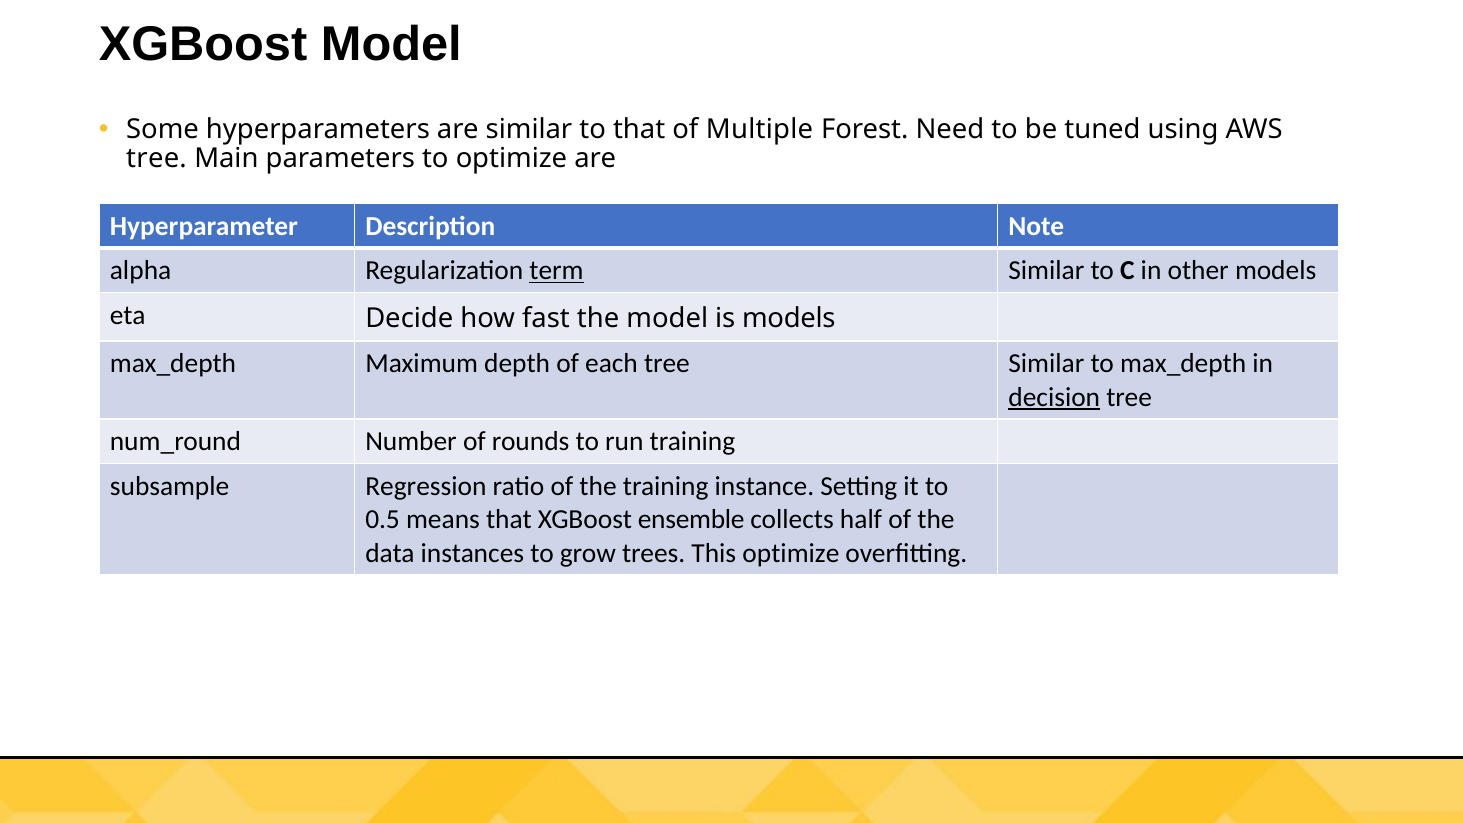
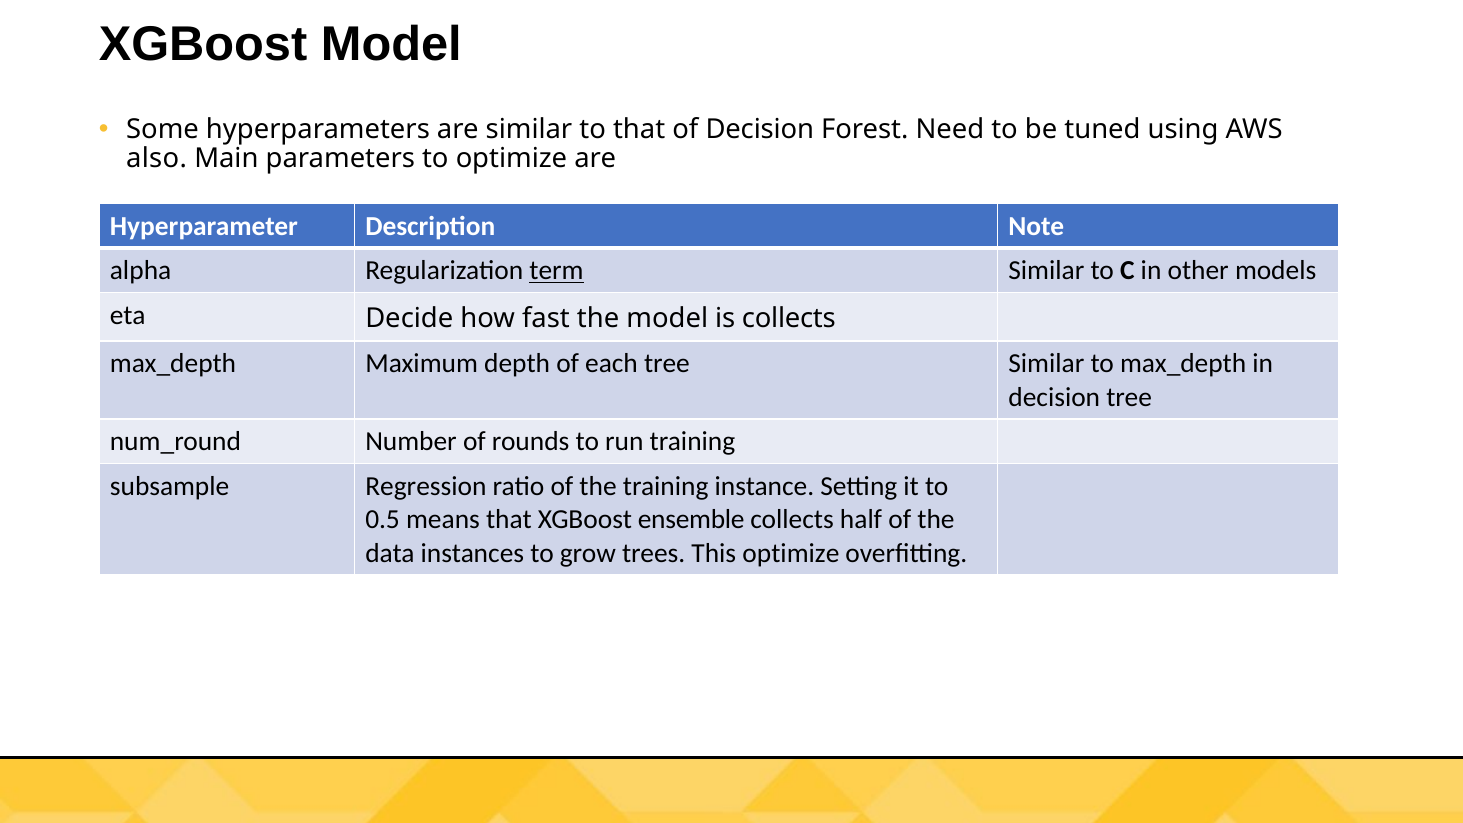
of Multiple: Multiple -> Decision
tree at (157, 159): tree -> also
is models: models -> collects
decision at (1054, 397) underline: present -> none
